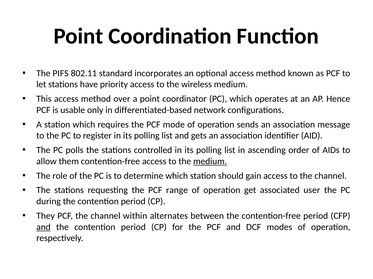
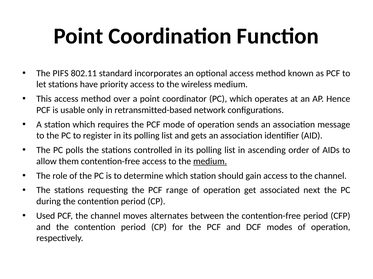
differentiated-based: differentiated-based -> retransmitted-based
user: user -> next
They: They -> Used
within: within -> moves
and at (43, 228) underline: present -> none
